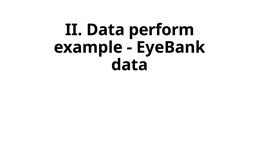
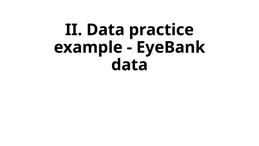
perform: perform -> practice
